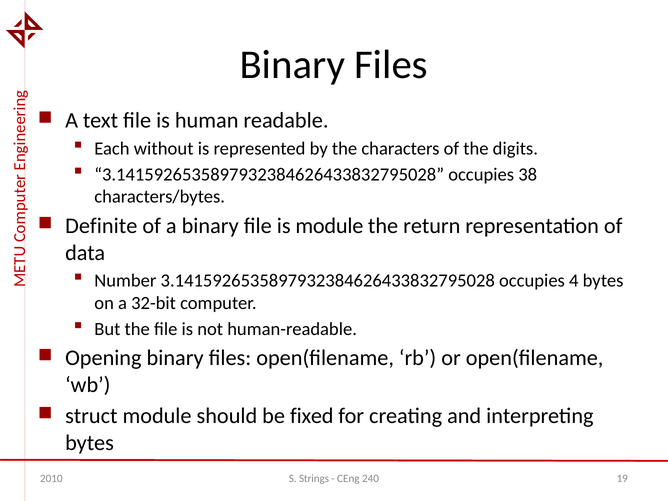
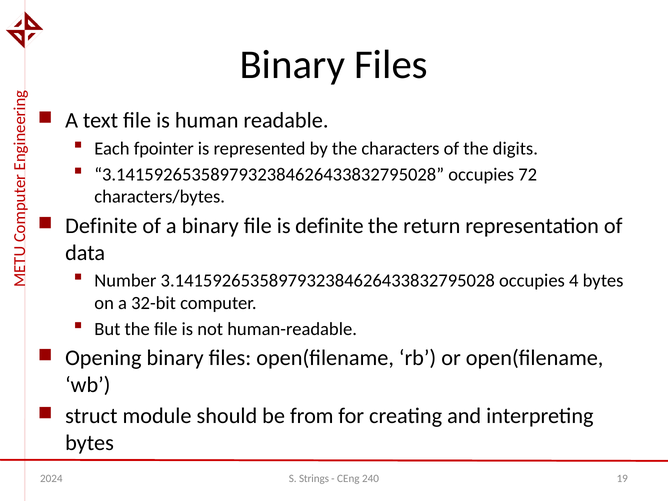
without: without -> fpointer
38: 38 -> 72
is module: module -> definite
fixed: fixed -> from
2010: 2010 -> 2024
